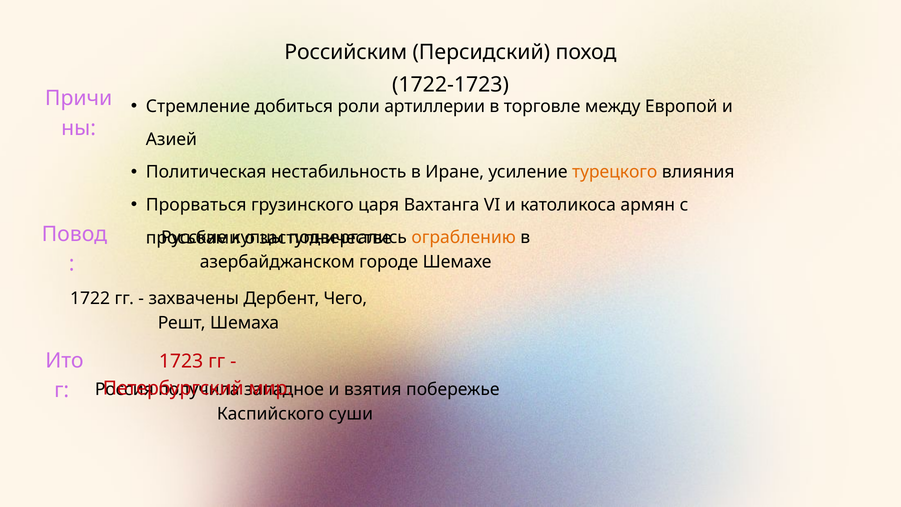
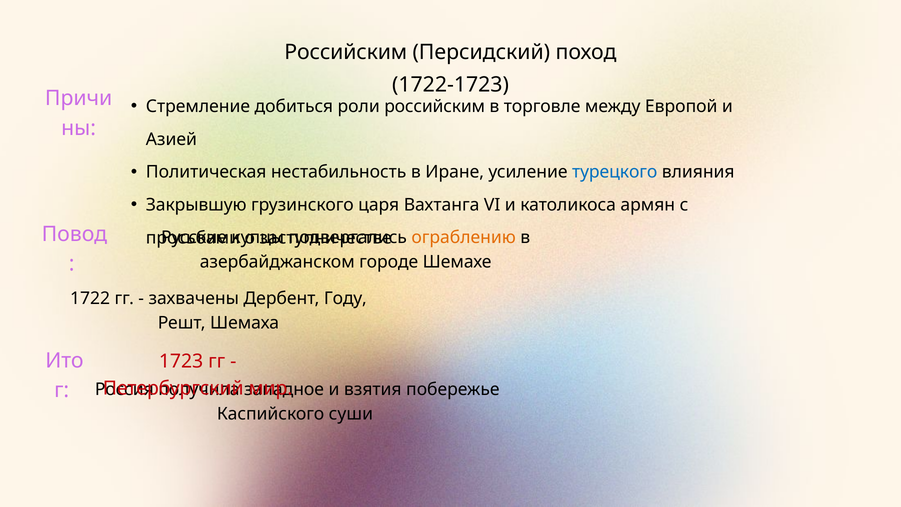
роли артиллерии: артиллерии -> российским
турецкого colour: orange -> blue
Прорваться: Прорваться -> Закрывшую
Чего: Чего -> Году
